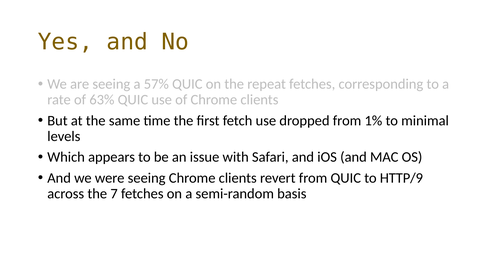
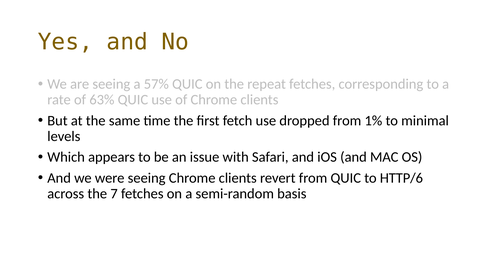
HTTP/9: HTTP/9 -> HTTP/6
